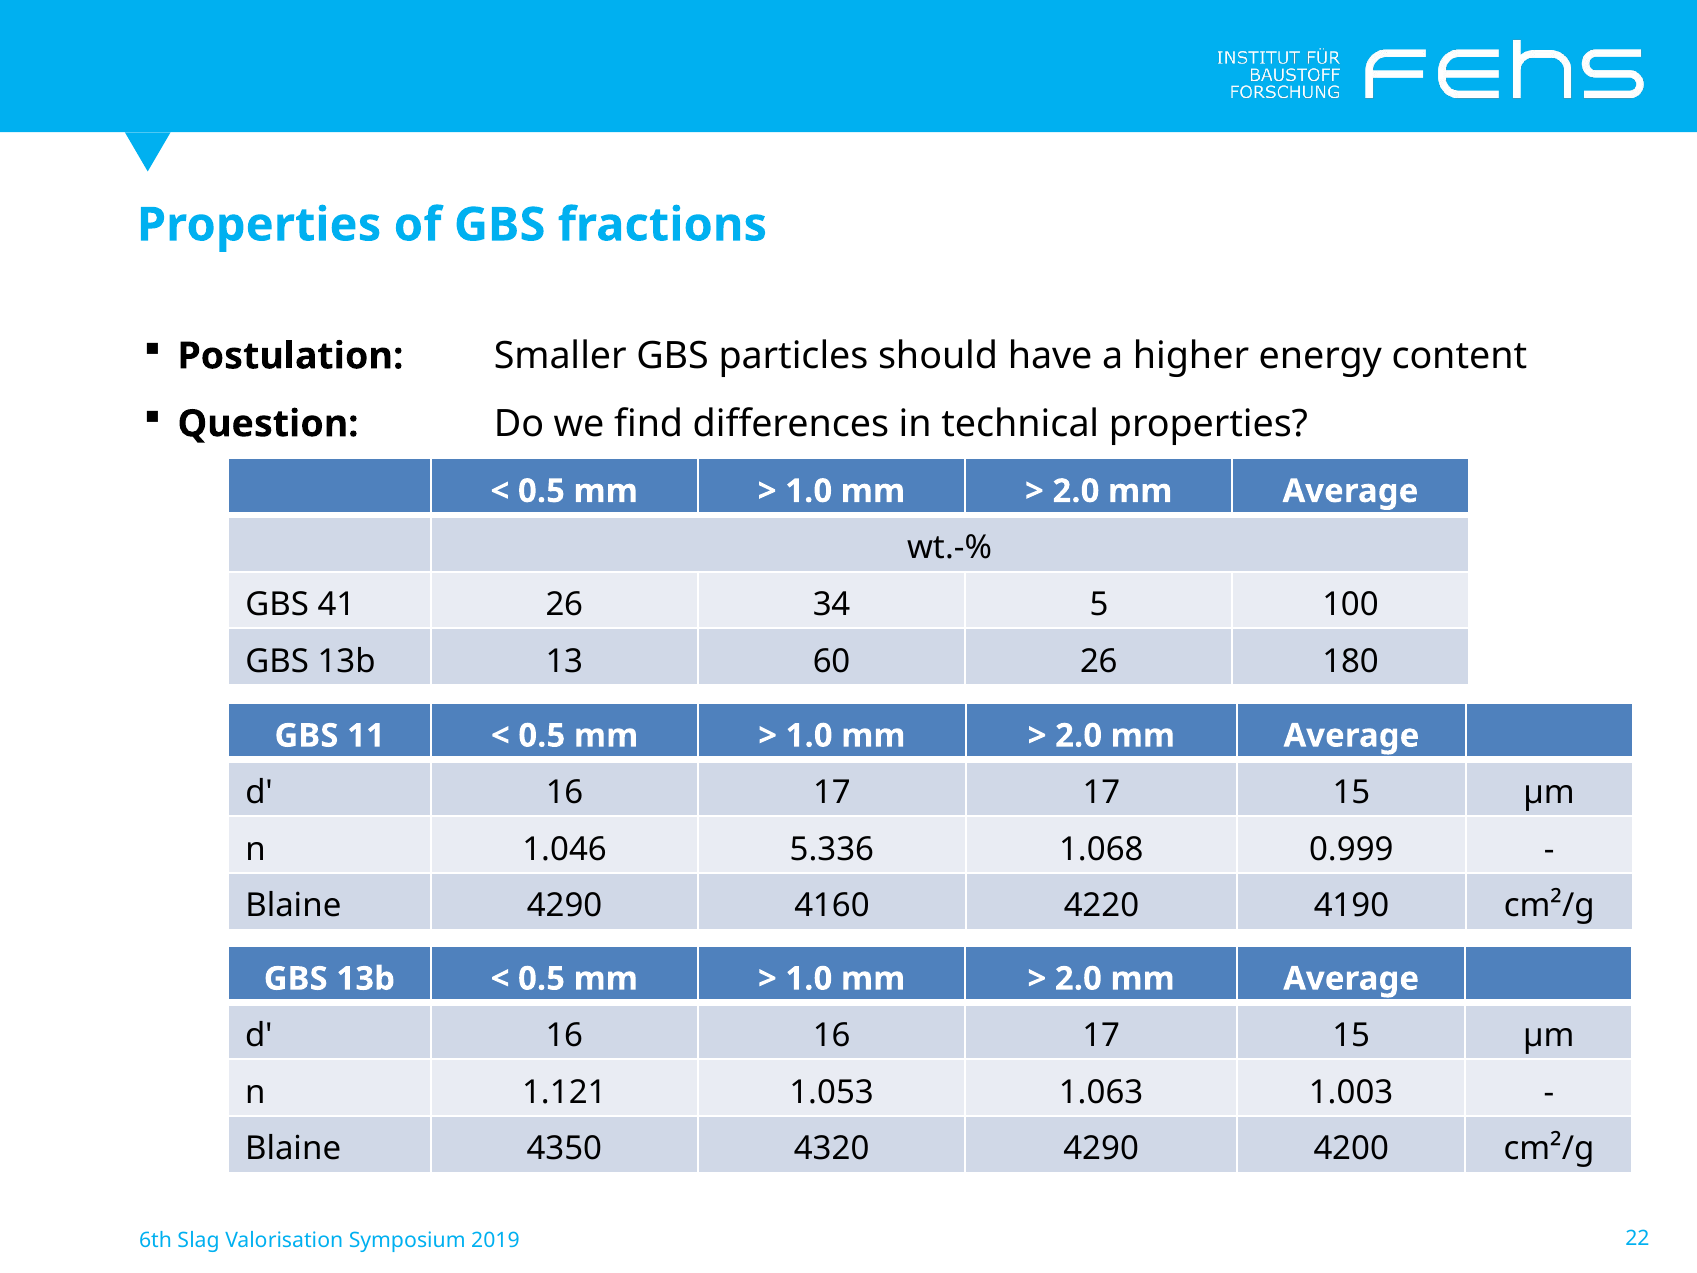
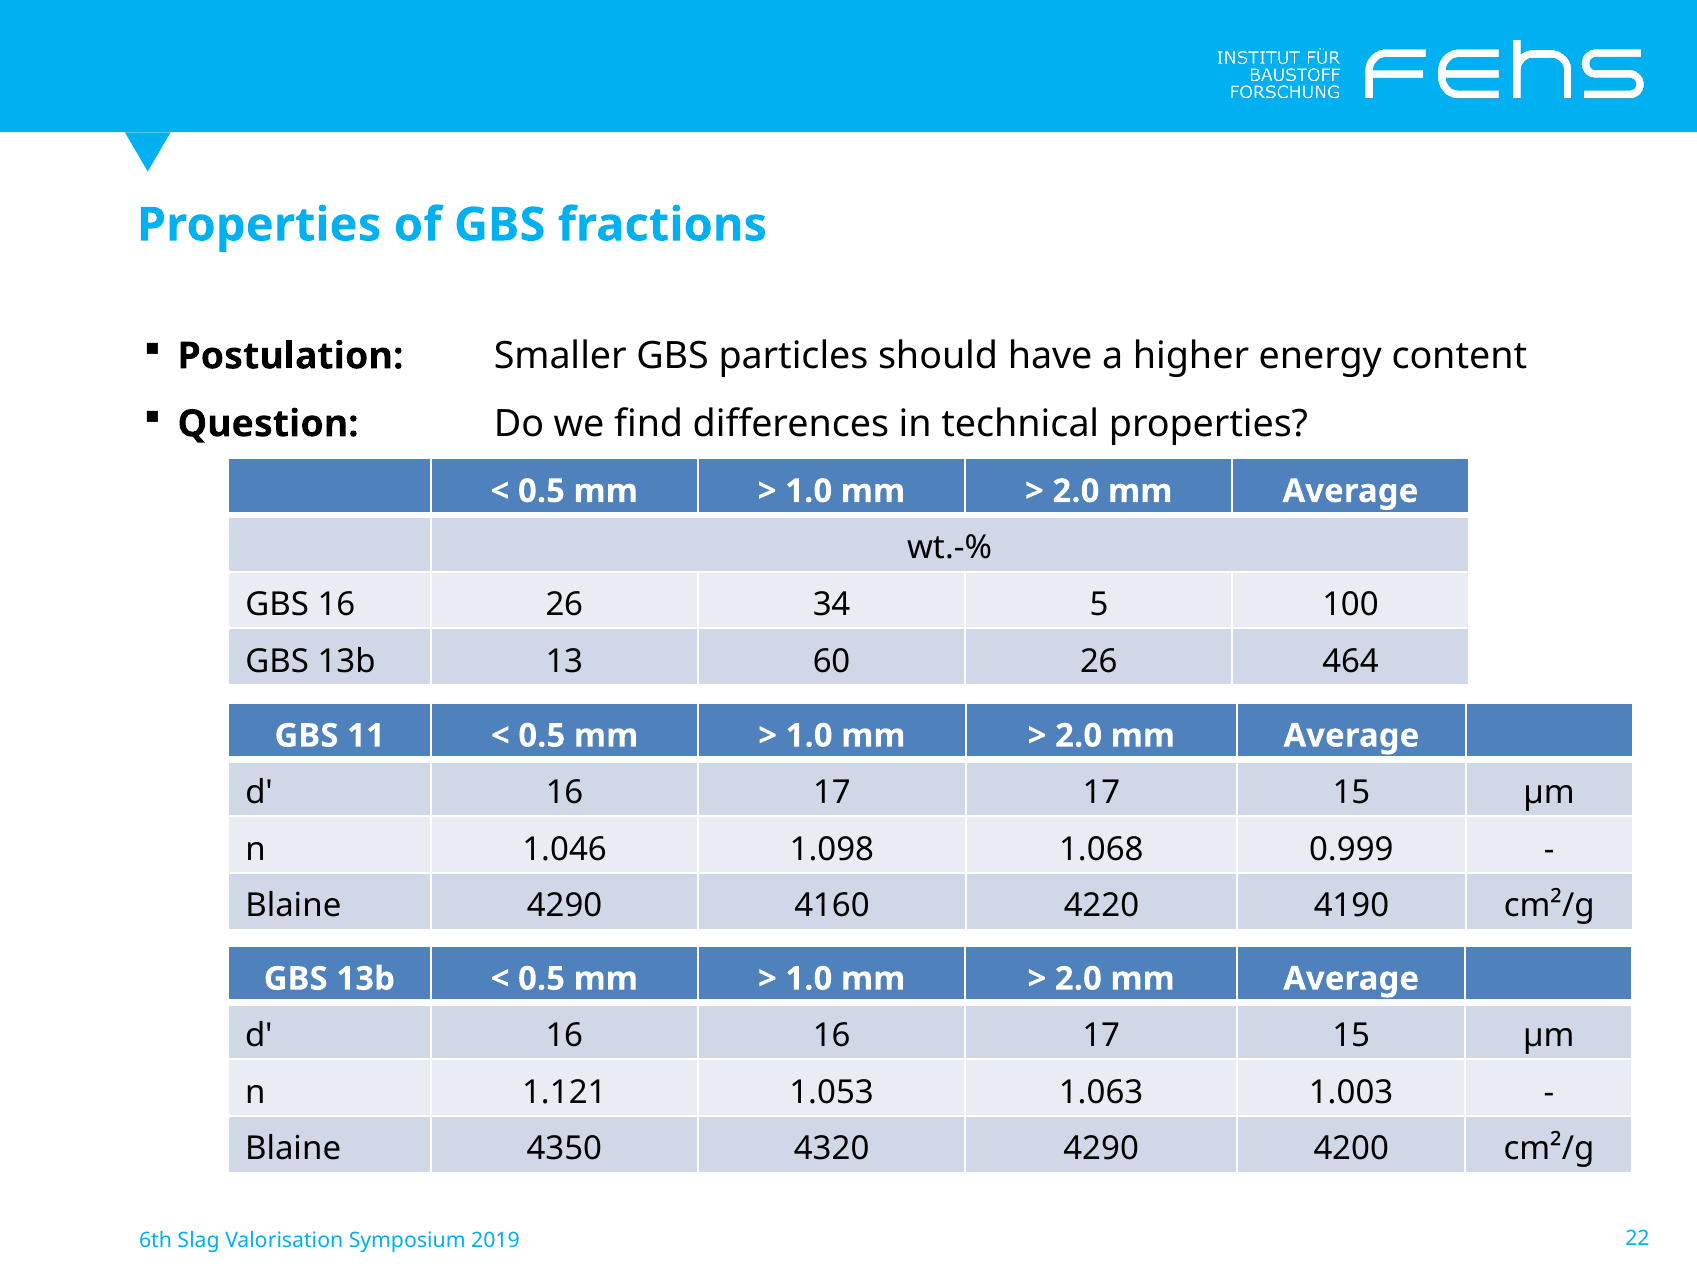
GBS 41: 41 -> 16
180: 180 -> 464
5.336: 5.336 -> 1.098
